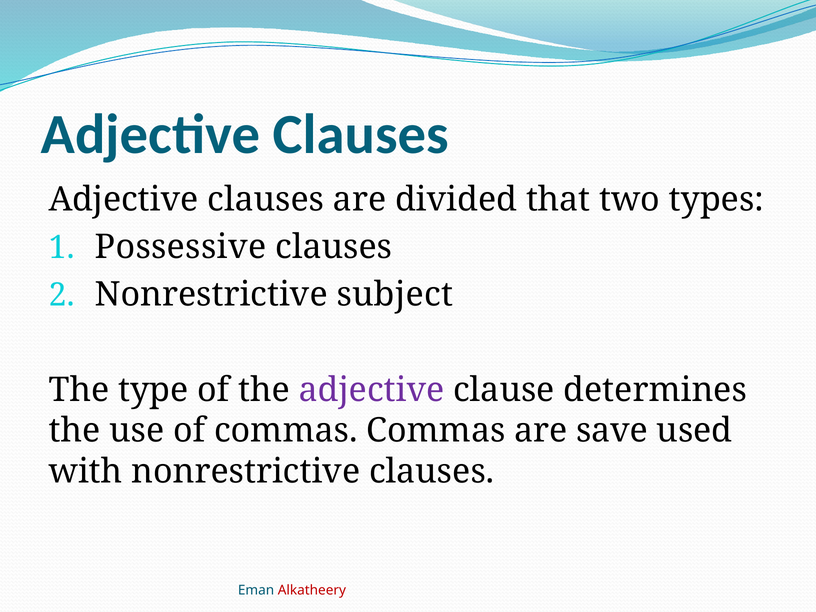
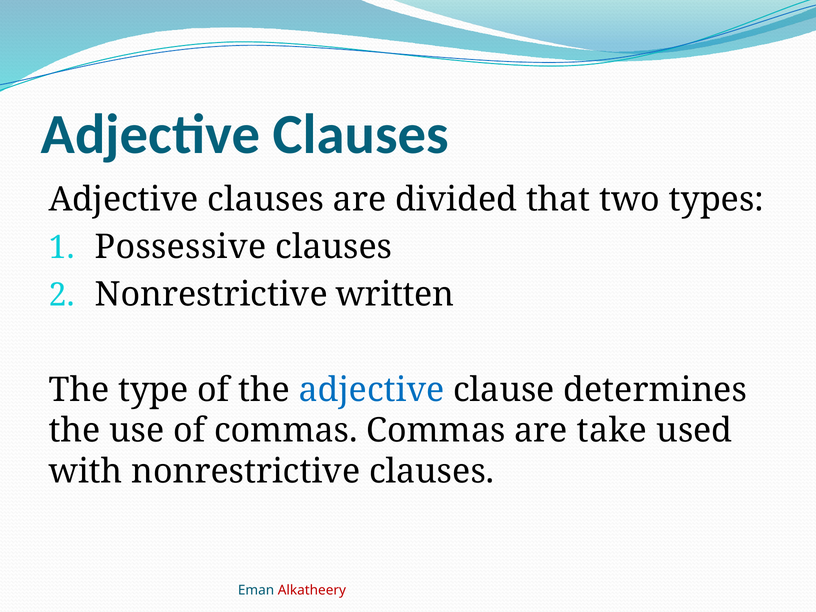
subject: subject -> written
adjective at (372, 390) colour: purple -> blue
save: save -> take
